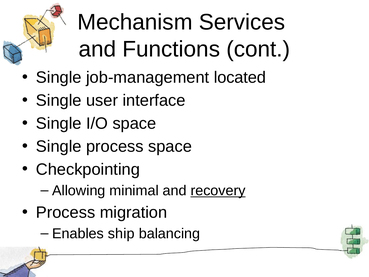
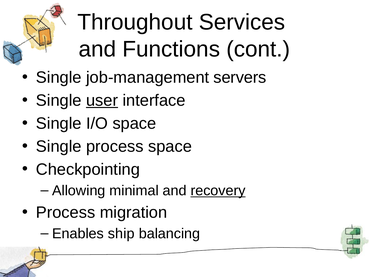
Mechanism: Mechanism -> Throughout
located: located -> servers
user underline: none -> present
